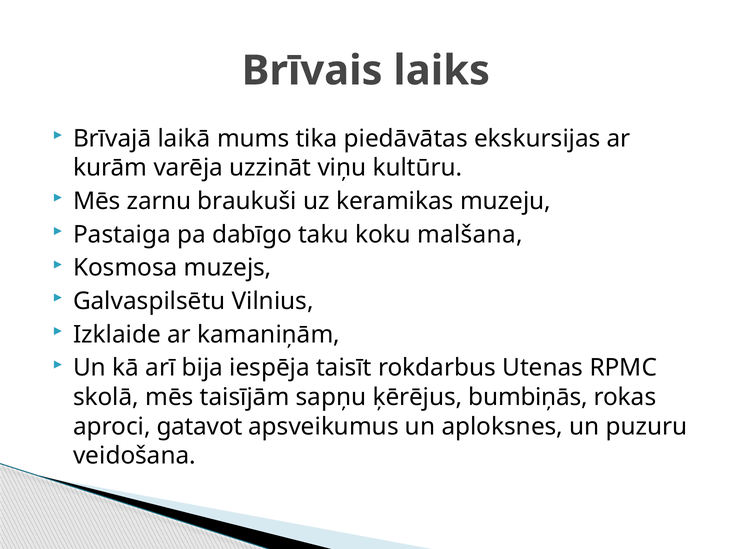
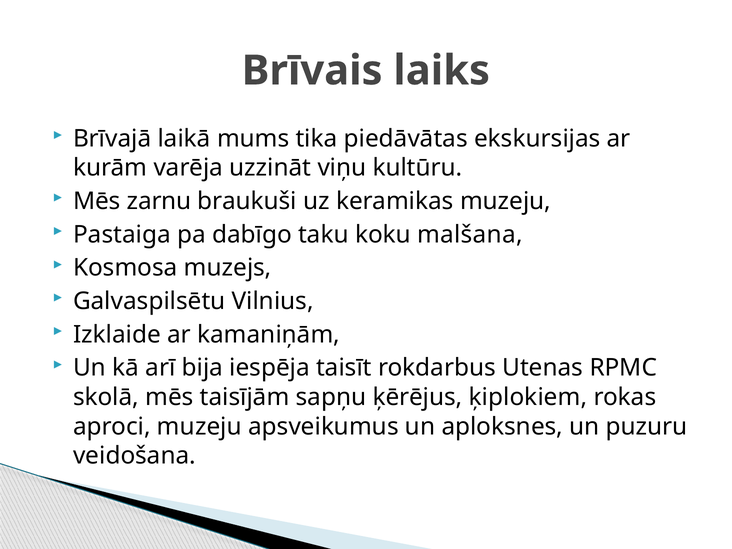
bumbiņās: bumbiņās -> ķiplokiem
aproci gatavot: gatavot -> muzeju
